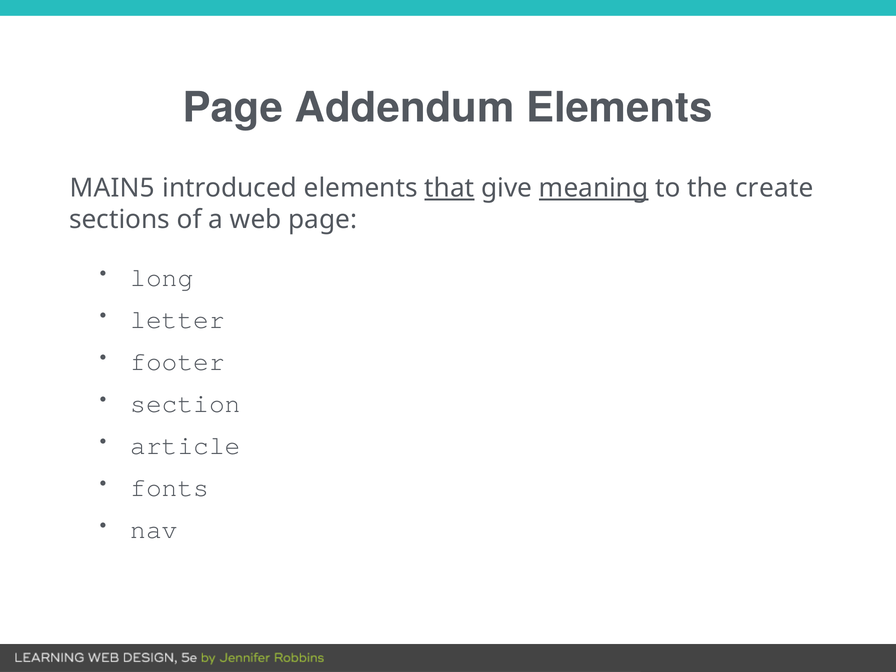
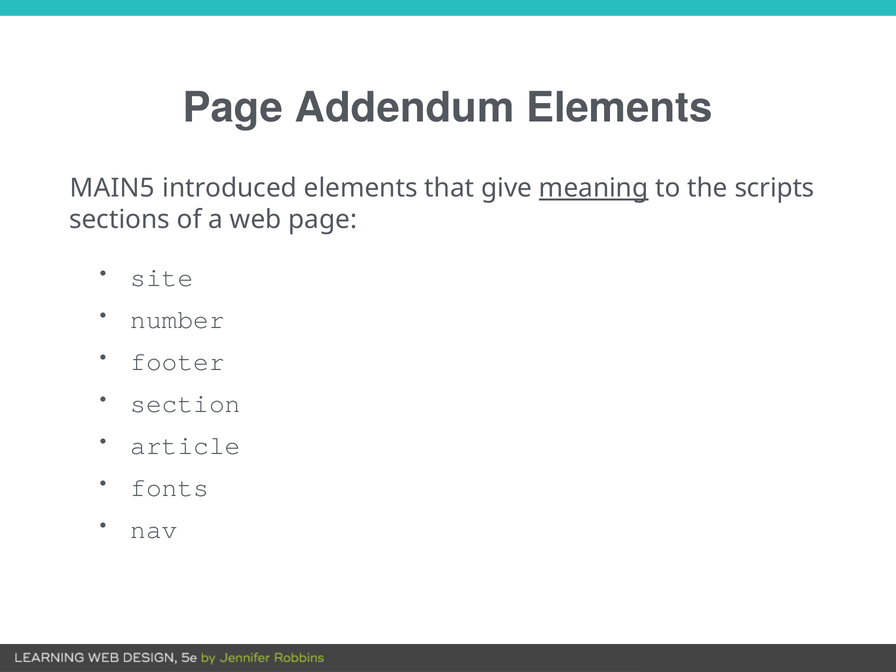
that underline: present -> none
create: create -> scripts
long: long -> site
letter: letter -> number
